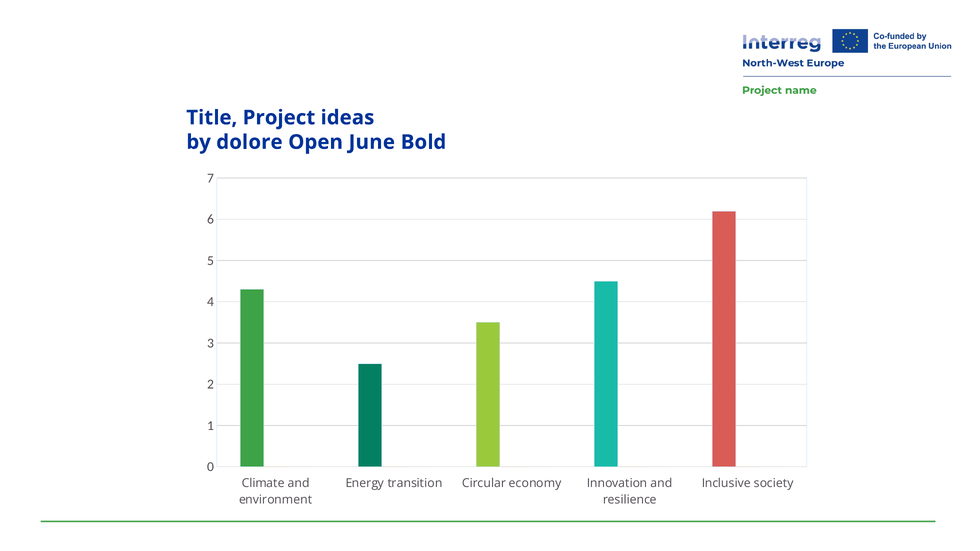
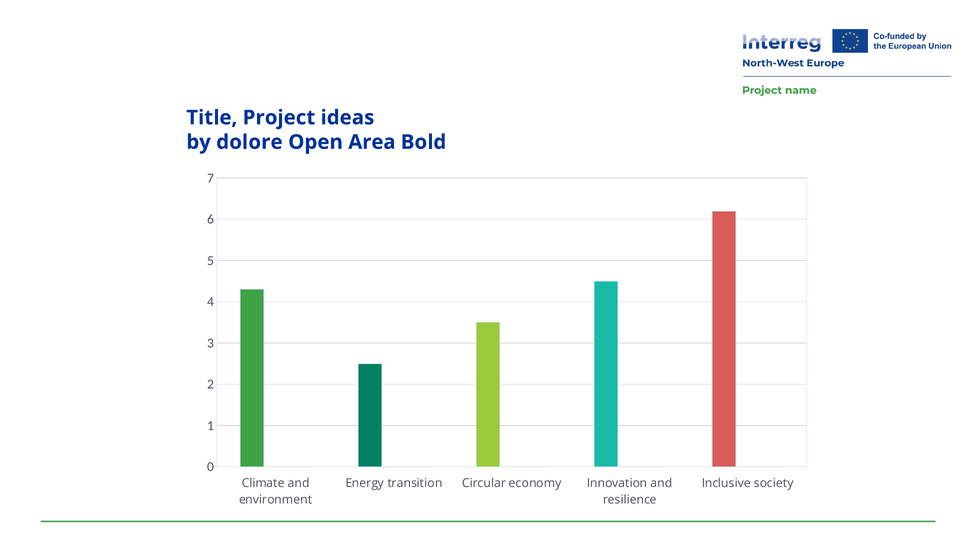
June: June -> Area
